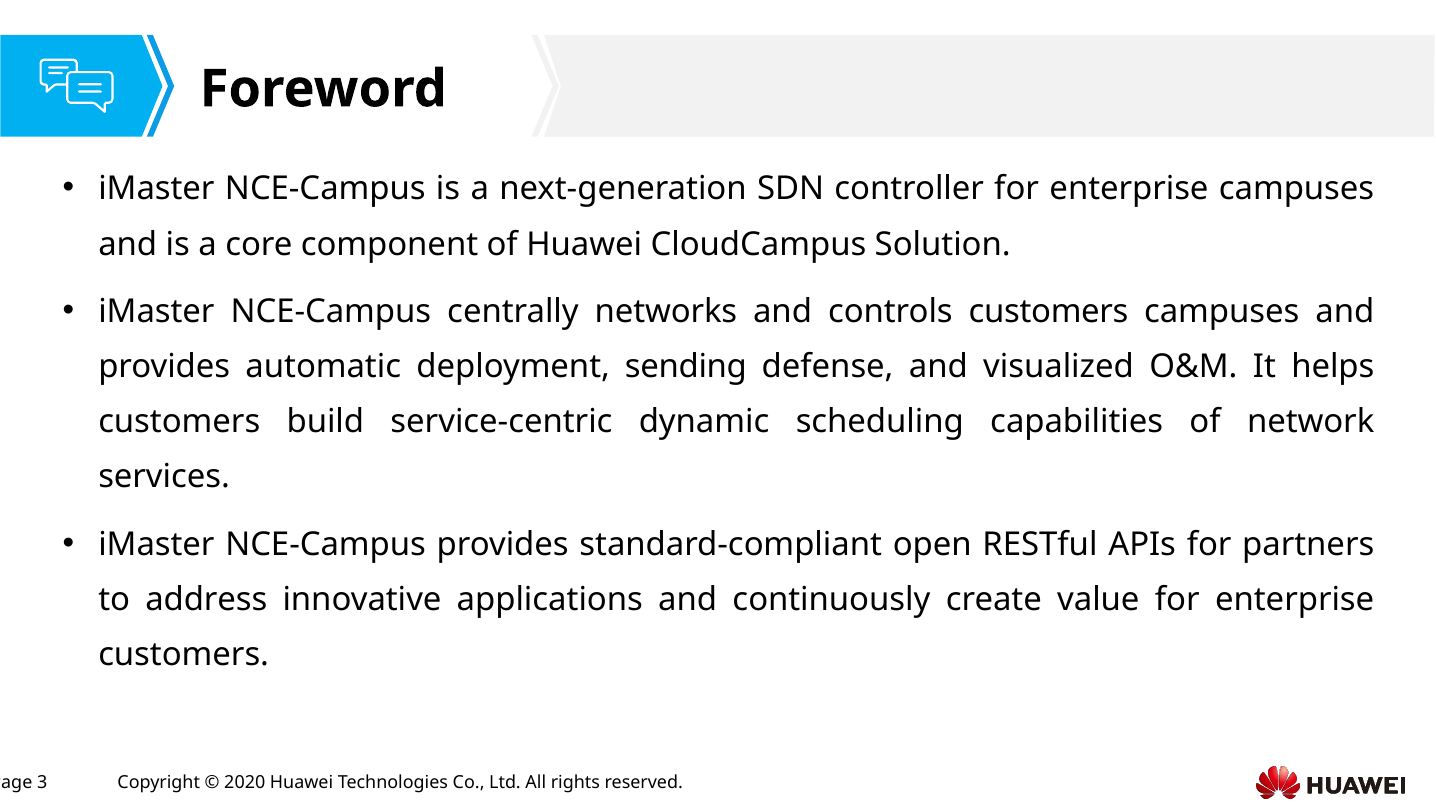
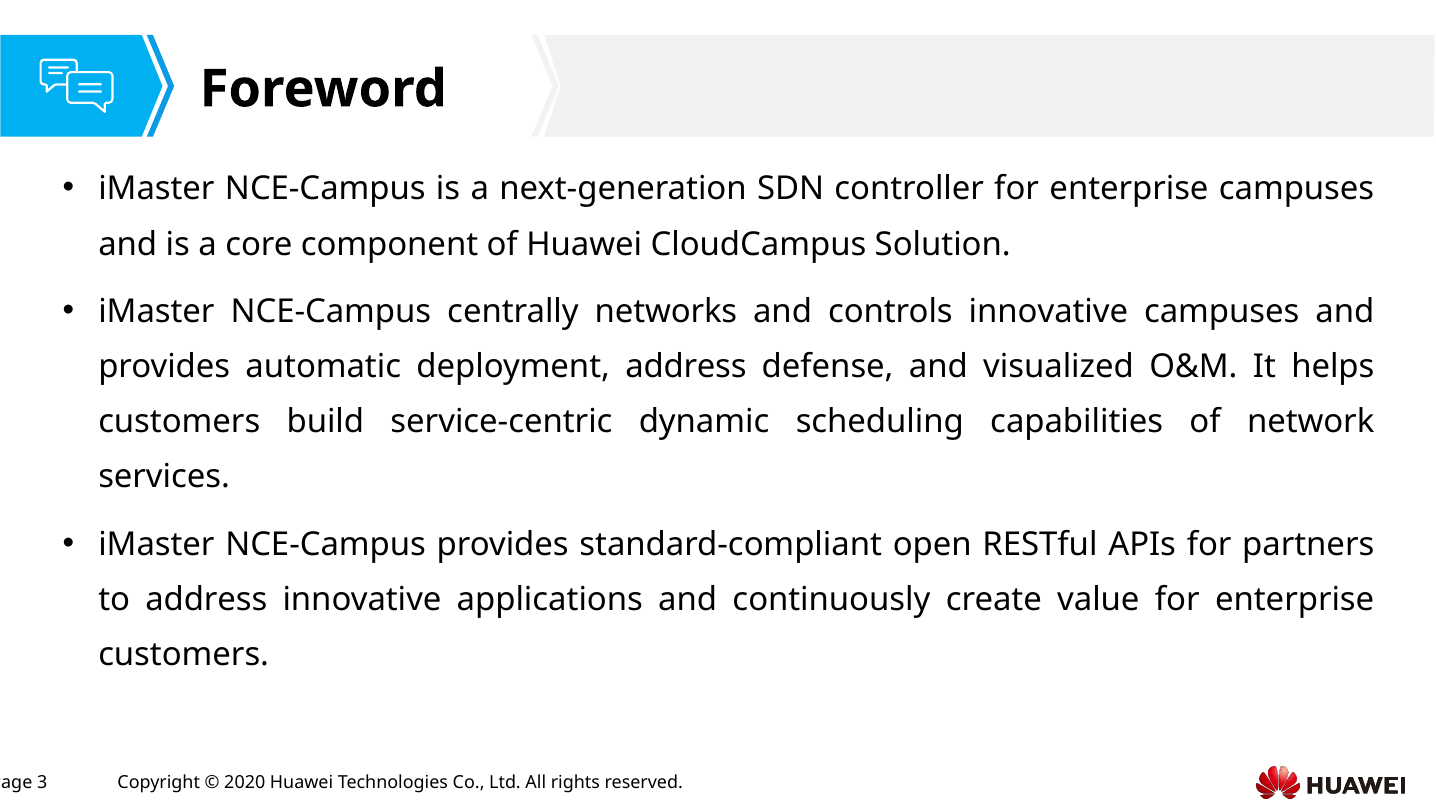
controls customers: customers -> innovative
deployment sending: sending -> address
